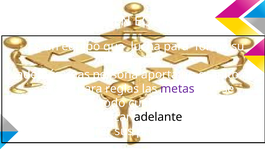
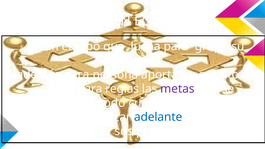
forma: forma -> grupo
además unas: unas -> para
adelante colour: black -> blue
